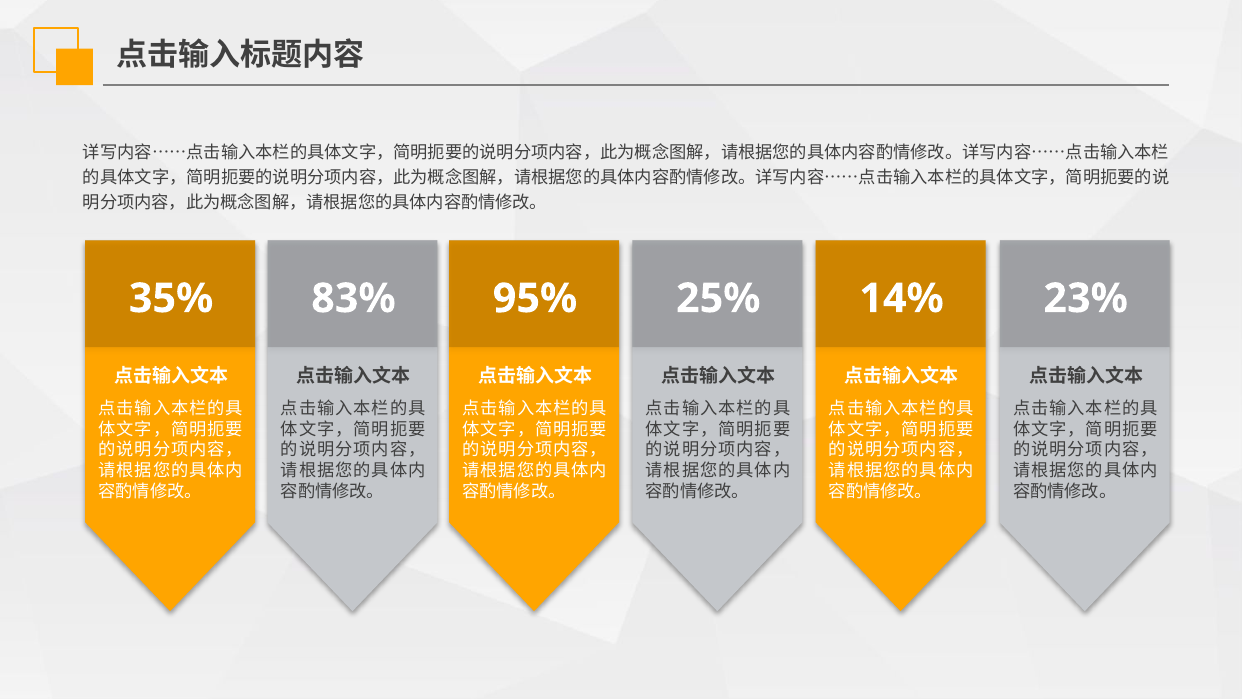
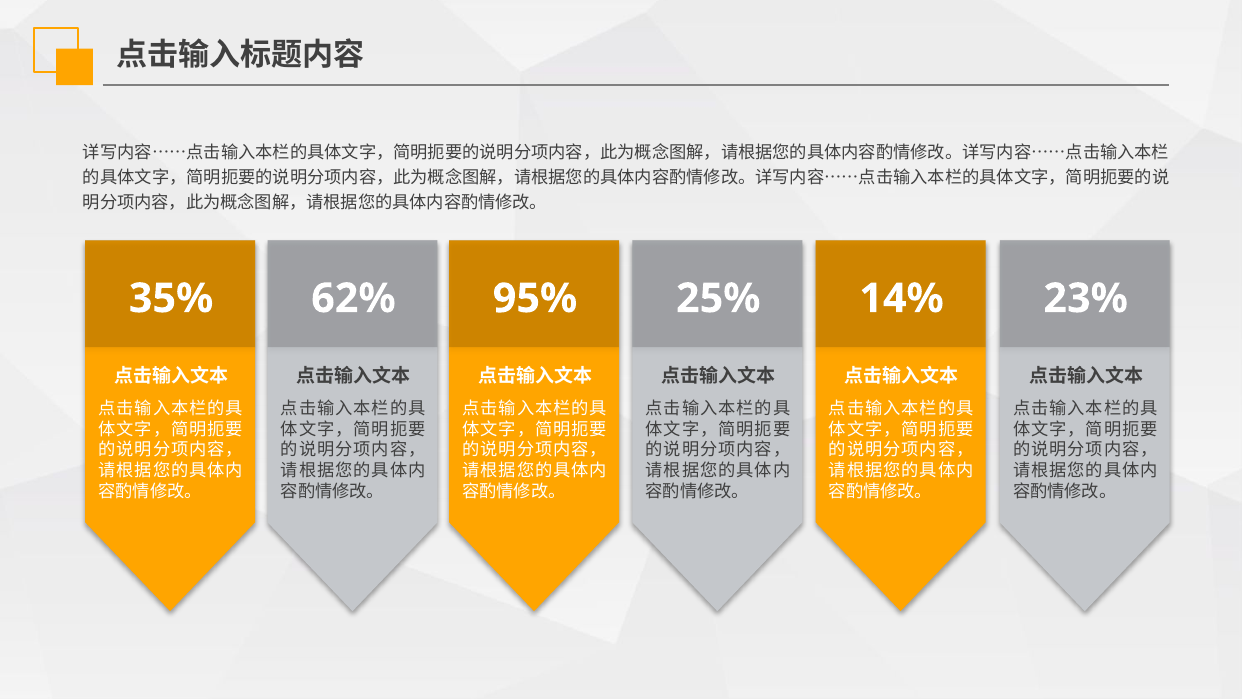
83%: 83% -> 62%
